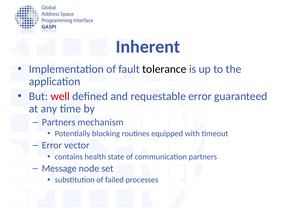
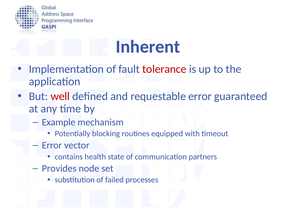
tolerance colour: black -> red
Partners at (59, 122): Partners -> Example
Message: Message -> Provides
